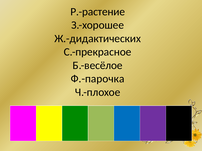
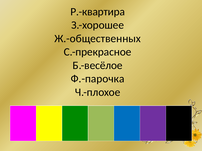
Р.-растение: Р.-растение -> Р.-квартира
Ж.-дидактических: Ж.-дидактических -> Ж.-общественных
